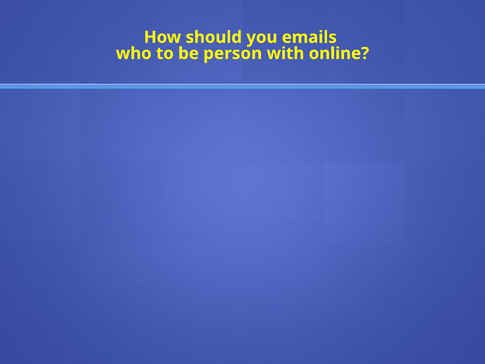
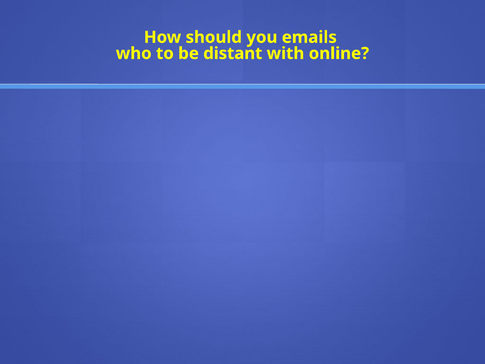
person: person -> distant
